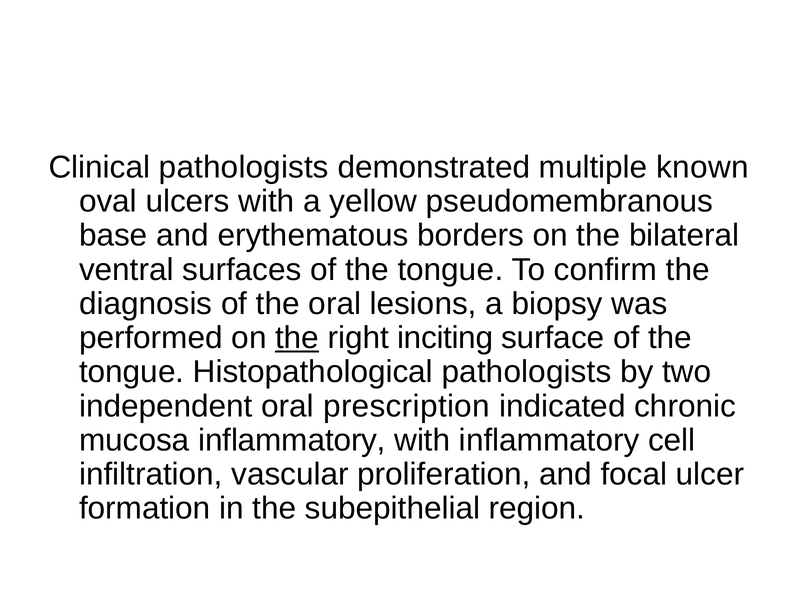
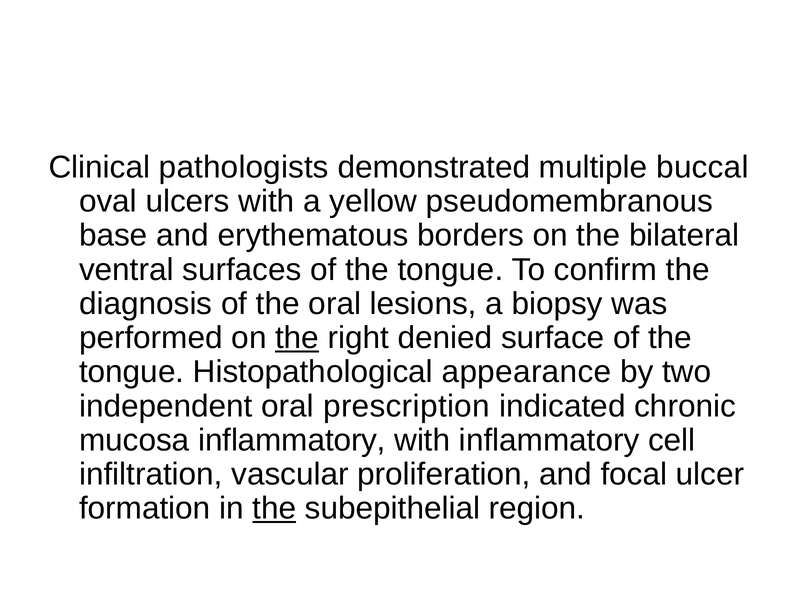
known: known -> buccal
inciting: inciting -> denied
Histopathological pathologists: pathologists -> appearance
the at (274, 508) underline: none -> present
